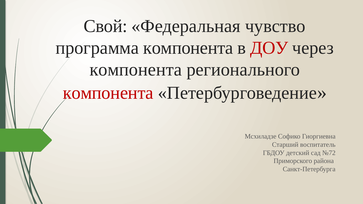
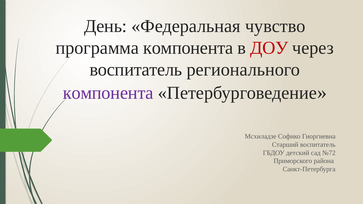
Свой: Свой -> День
компонента at (136, 70): компонента -> воспитатель
компонента at (108, 93) colour: red -> purple
